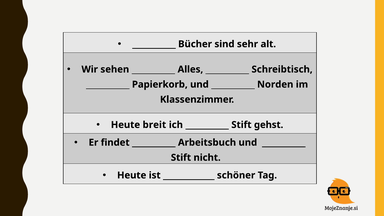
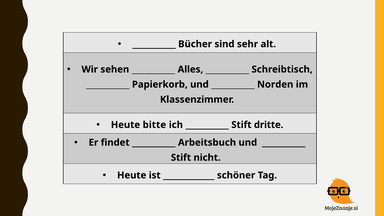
breit: breit -> bitte
gehst: gehst -> dritte
